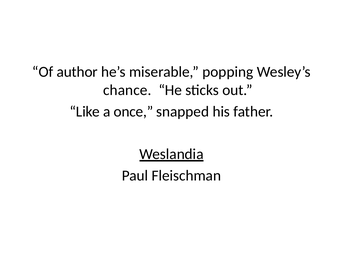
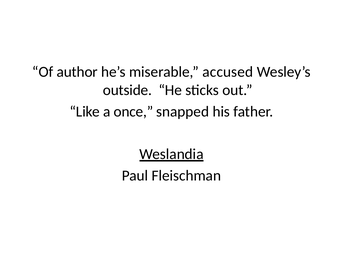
popping: popping -> accused
chance: chance -> outside
